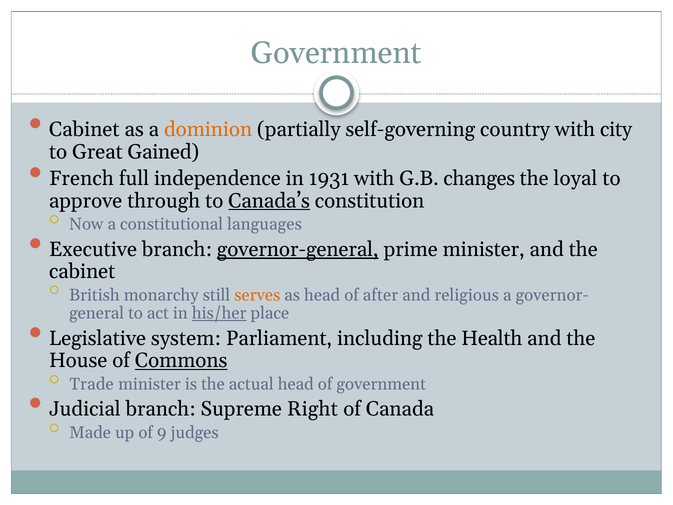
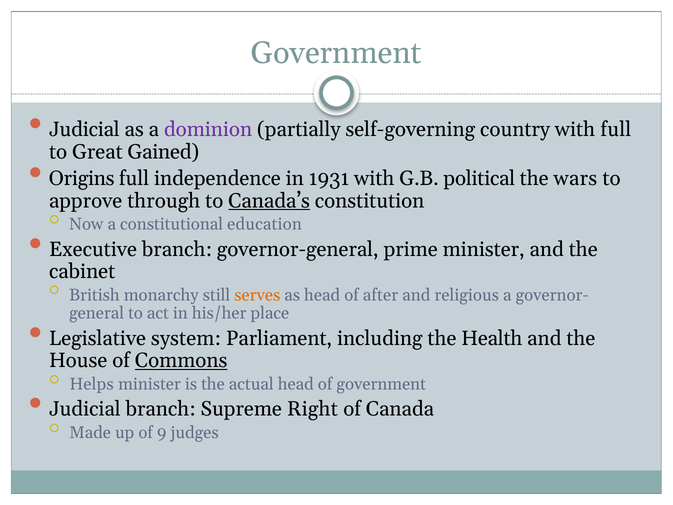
Cabinet at (84, 129): Cabinet -> Judicial
dominion colour: orange -> purple
with city: city -> full
French: French -> Origins
changes: changes -> political
loyal: loyal -> wars
languages: languages -> education
governor-general underline: present -> none
his/her underline: present -> none
Trade: Trade -> Helps
